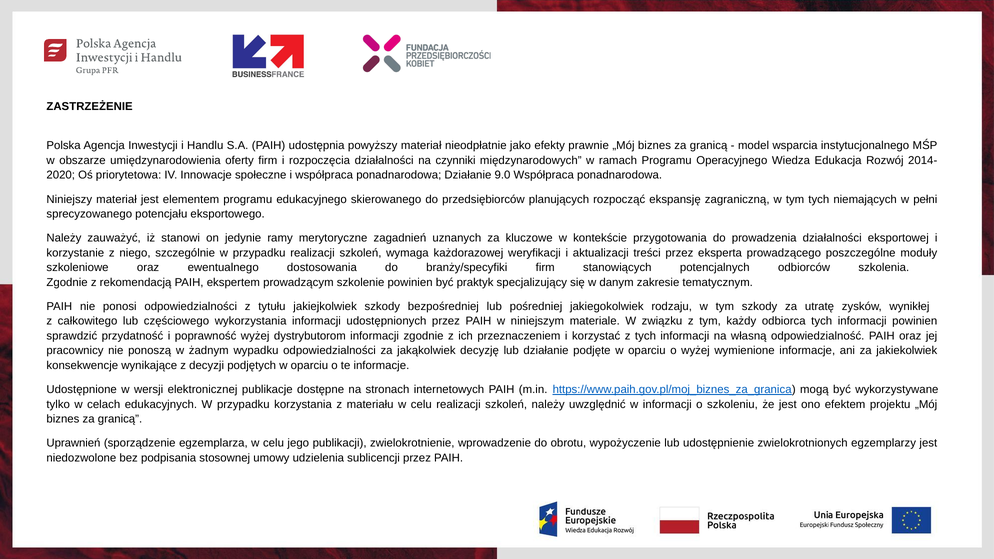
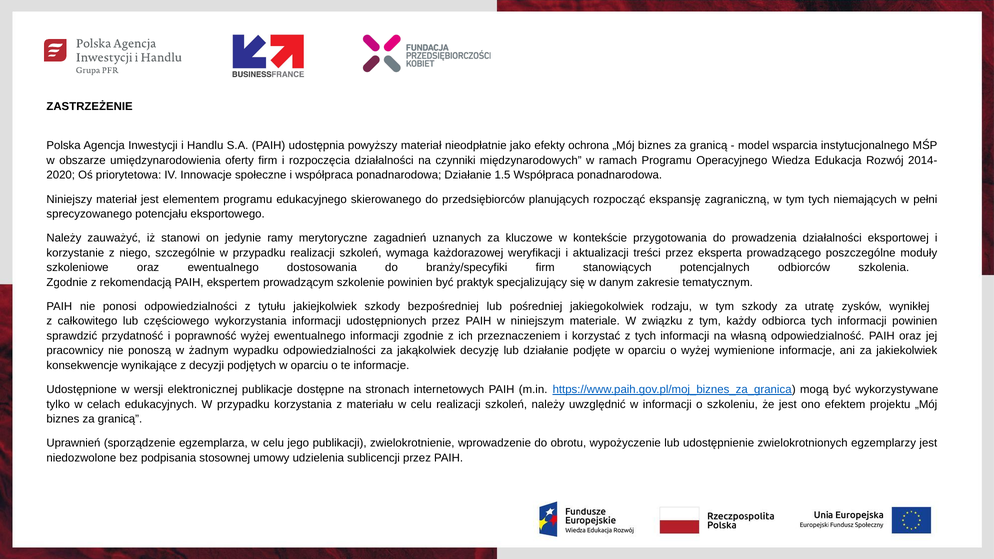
prawnie: prawnie -> ochrona
9.0: 9.0 -> 1.5
wyżej dystrybutorom: dystrybutorom -> ewentualnego
